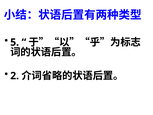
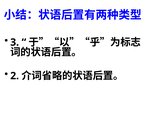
5: 5 -> 3
